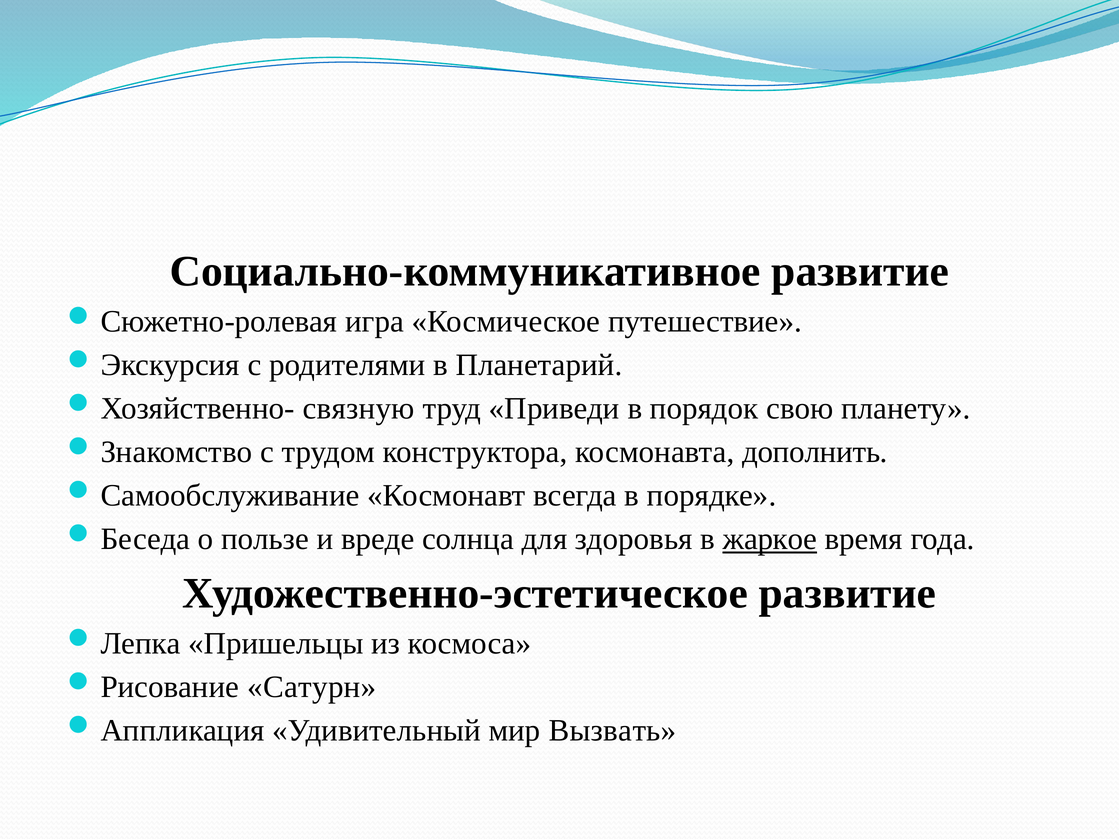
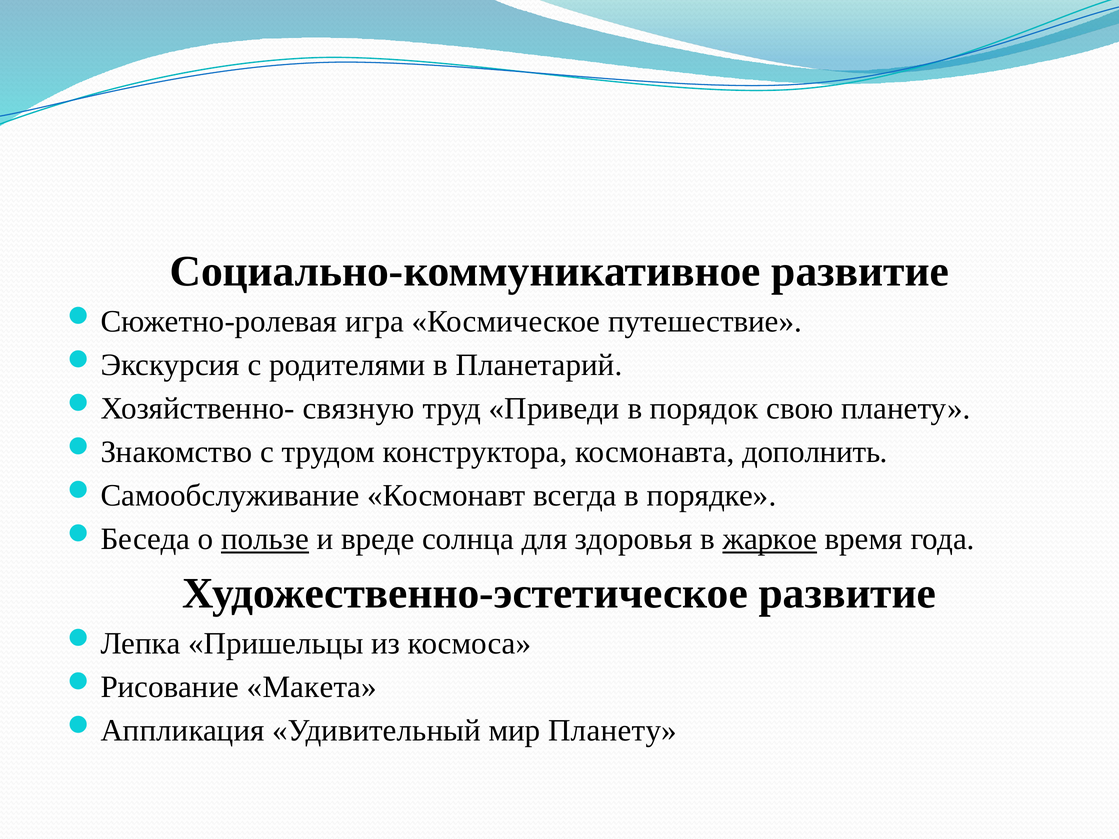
пользе underline: none -> present
Сатурн: Сатурн -> Макета
мир Вызвать: Вызвать -> Планету
